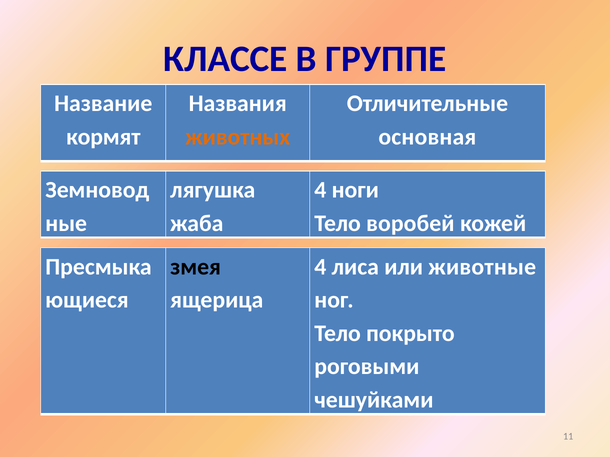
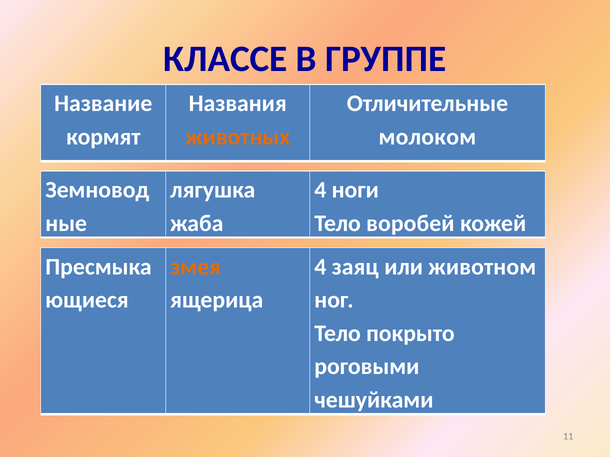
основная: основная -> молоком
змея colour: black -> orange
лиса: лиса -> заяц
животные: животные -> животном
